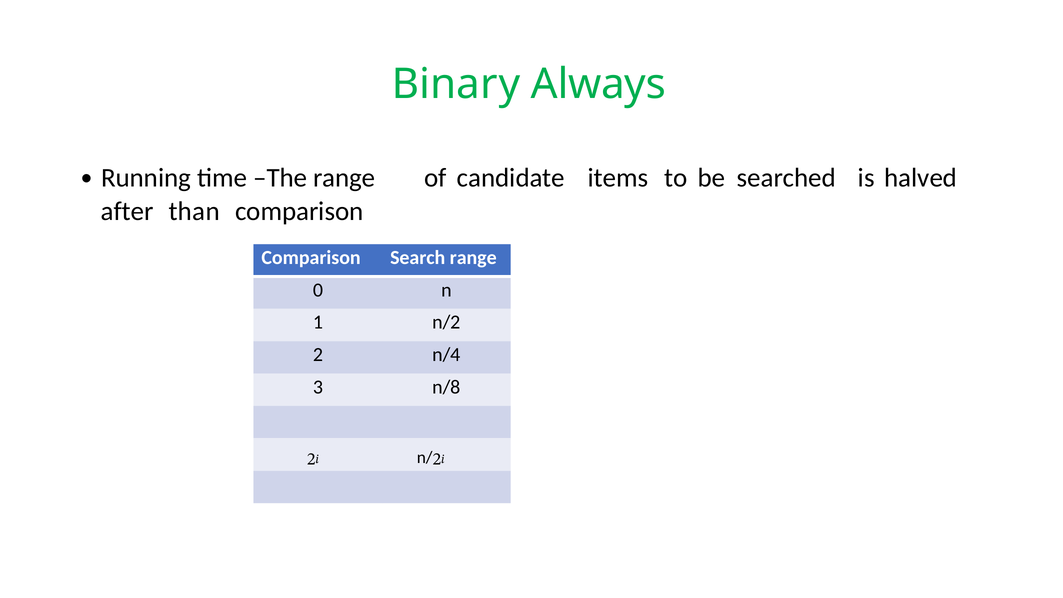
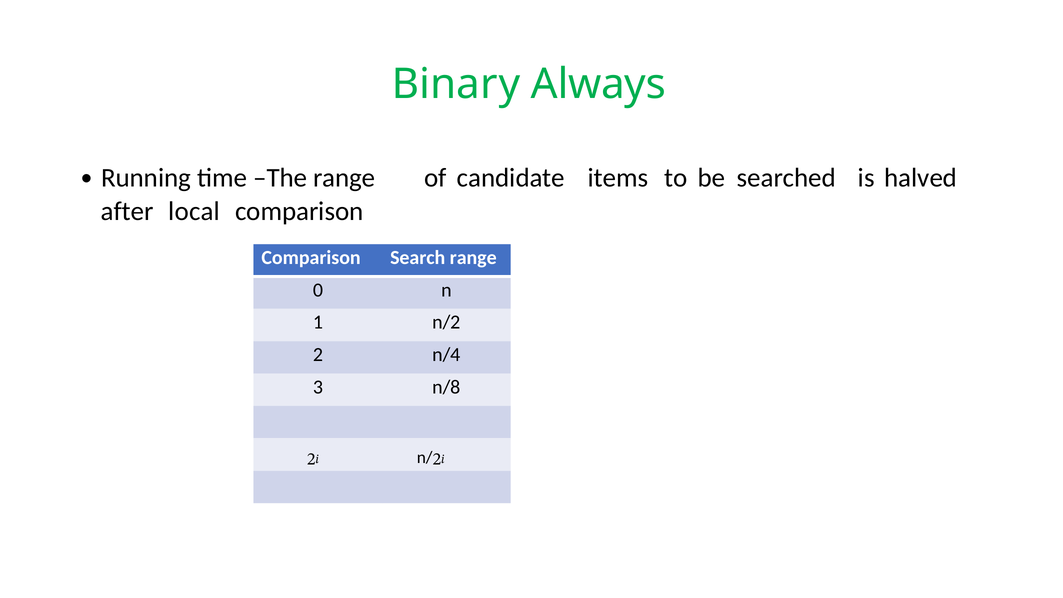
than: than -> local
